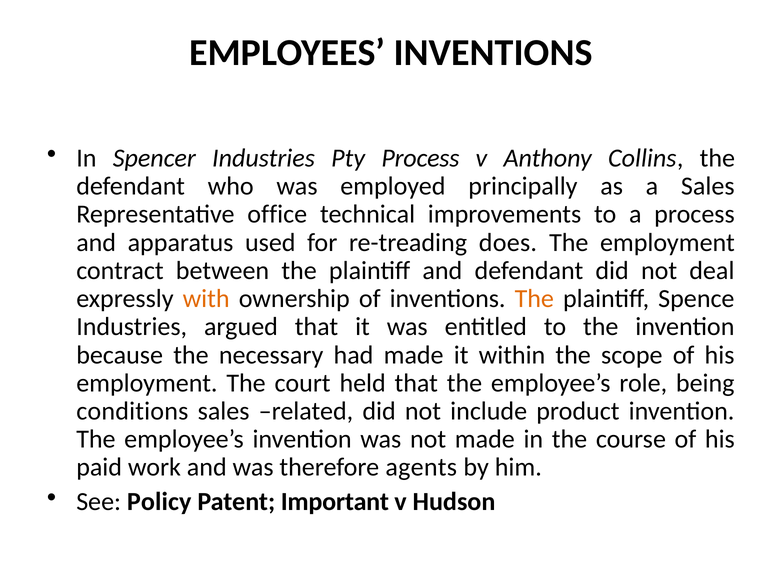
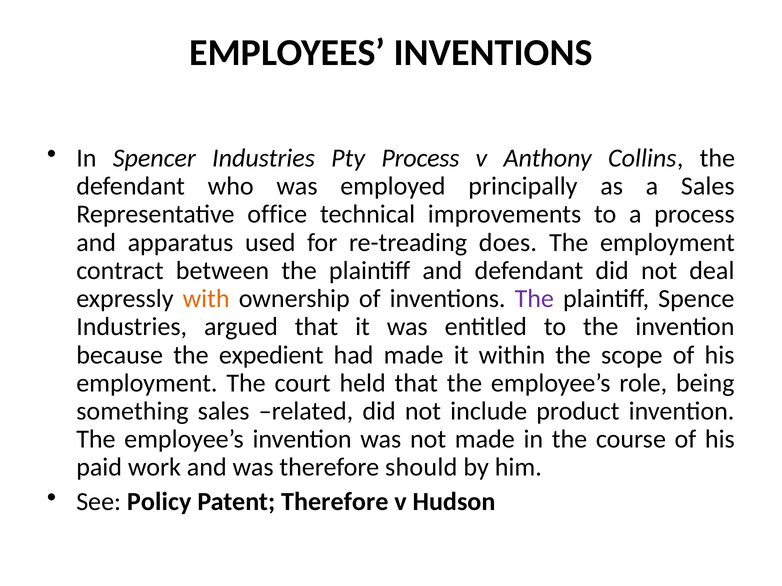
The at (534, 299) colour: orange -> purple
necessary: necessary -> expedient
conditions: conditions -> something
agents: agents -> should
Patent Important: Important -> Therefore
